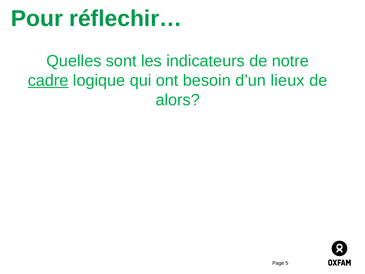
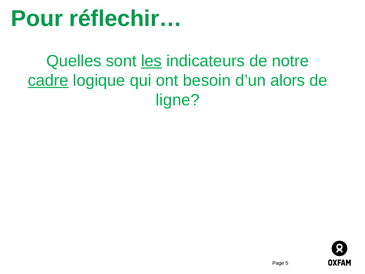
les underline: none -> present
lieux: lieux -> alors
alors: alors -> ligne
